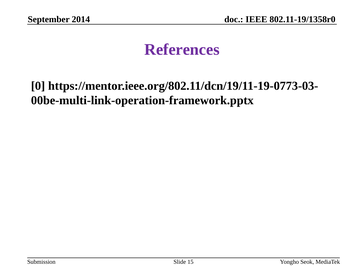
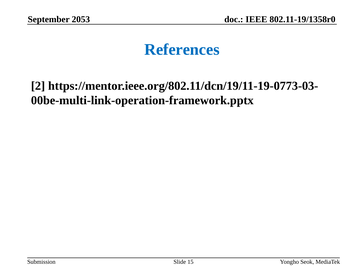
2014: 2014 -> 2053
References colour: purple -> blue
0: 0 -> 2
